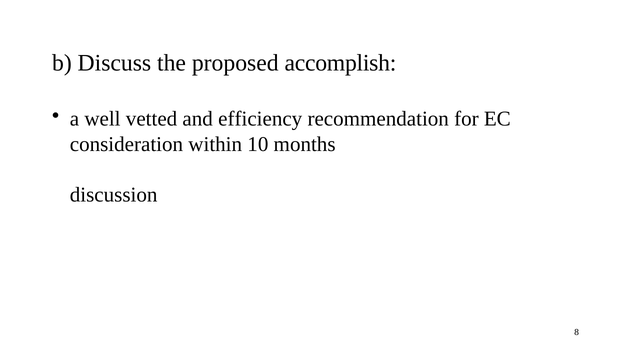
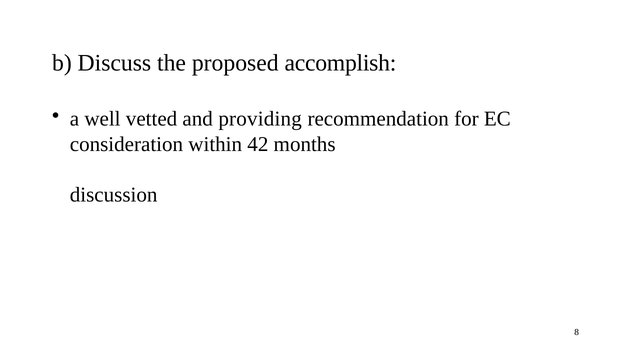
efficiency: efficiency -> providing
10: 10 -> 42
